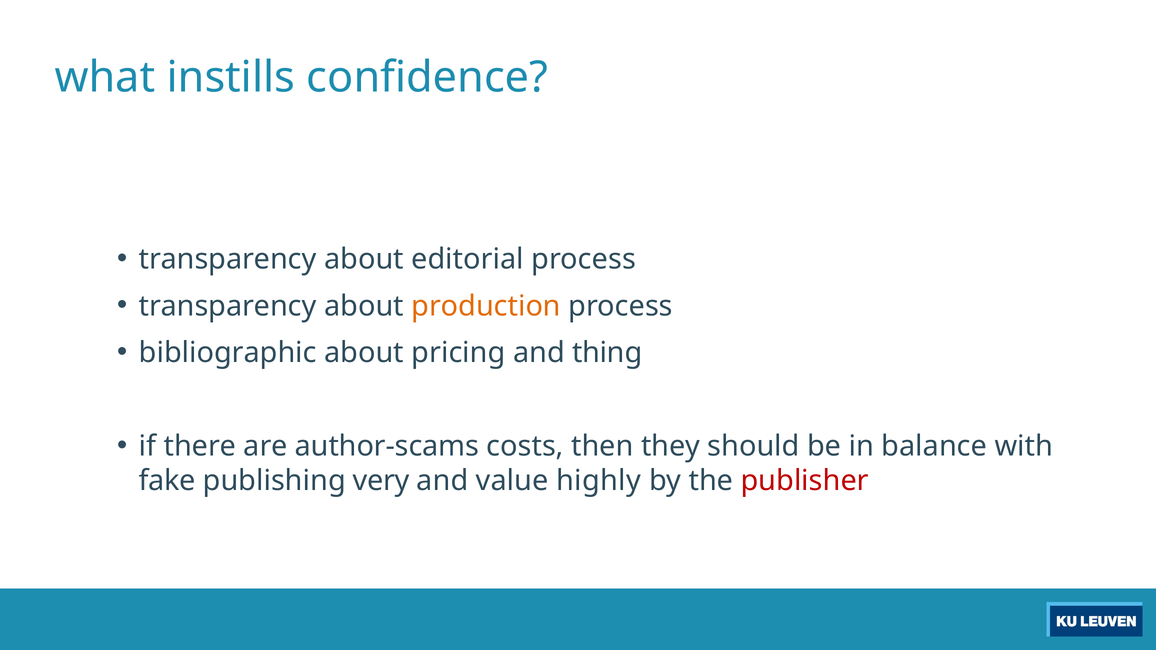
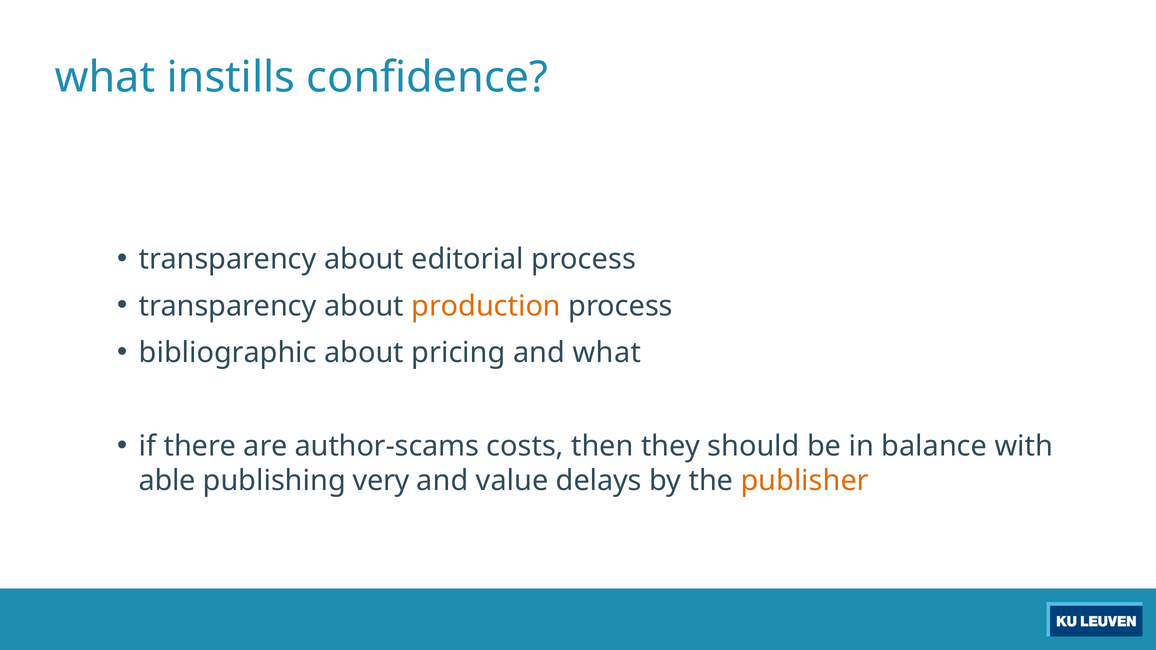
and thing: thing -> what
fake: fake -> able
highly: highly -> delays
publisher colour: red -> orange
